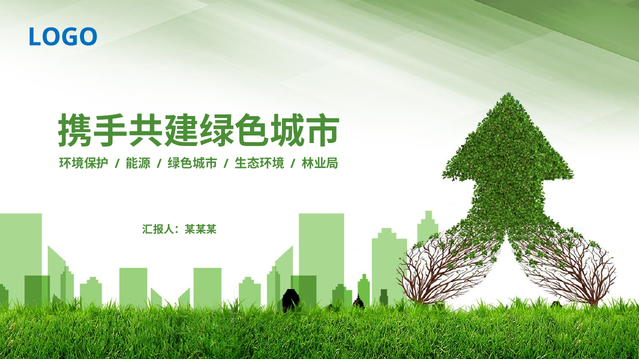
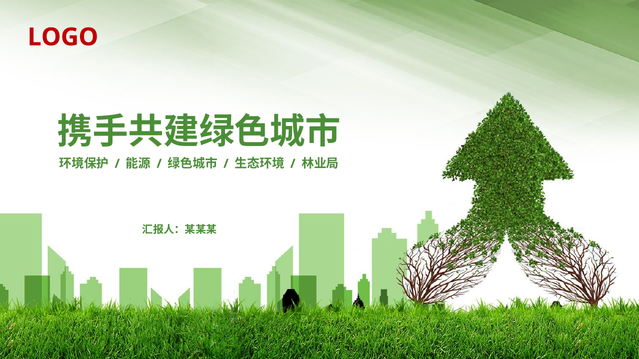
LOGO colour: blue -> red
